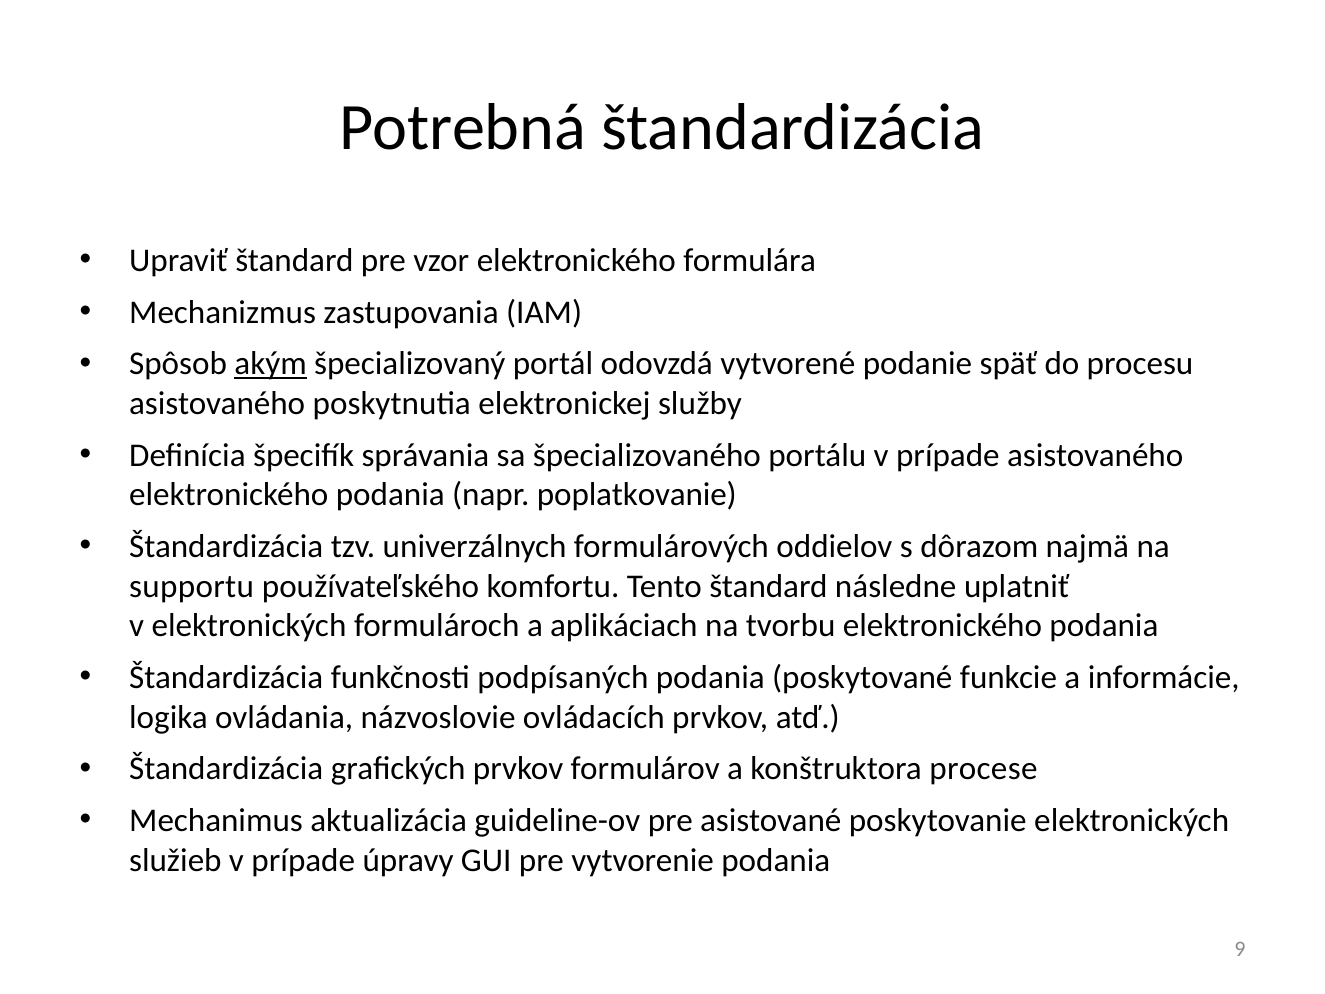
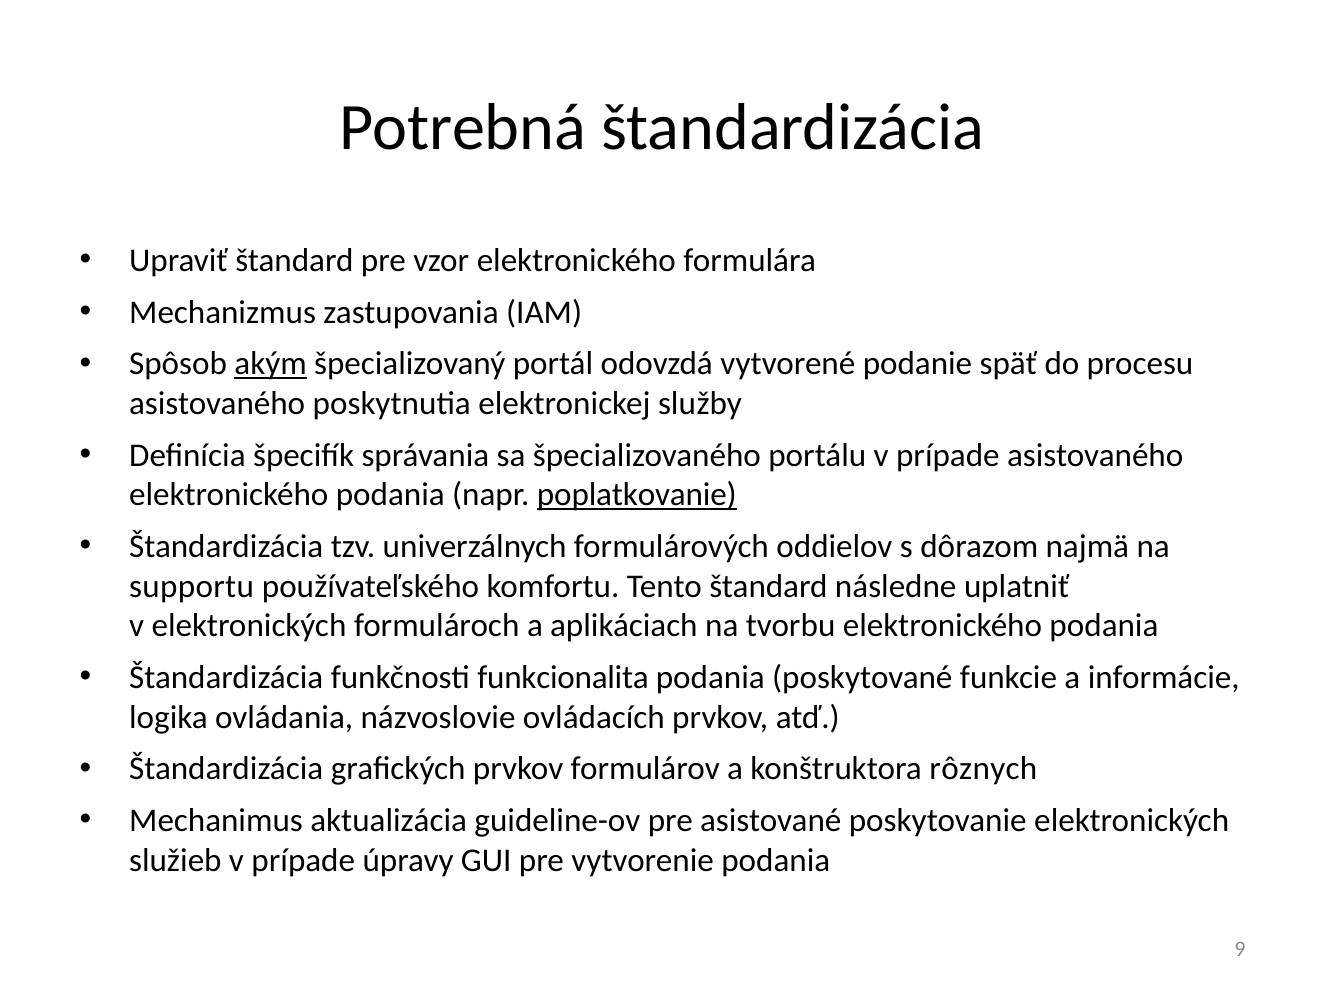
poplatkovanie underline: none -> present
podpísaných: podpísaných -> funkcionalita
procese: procese -> rôznych
